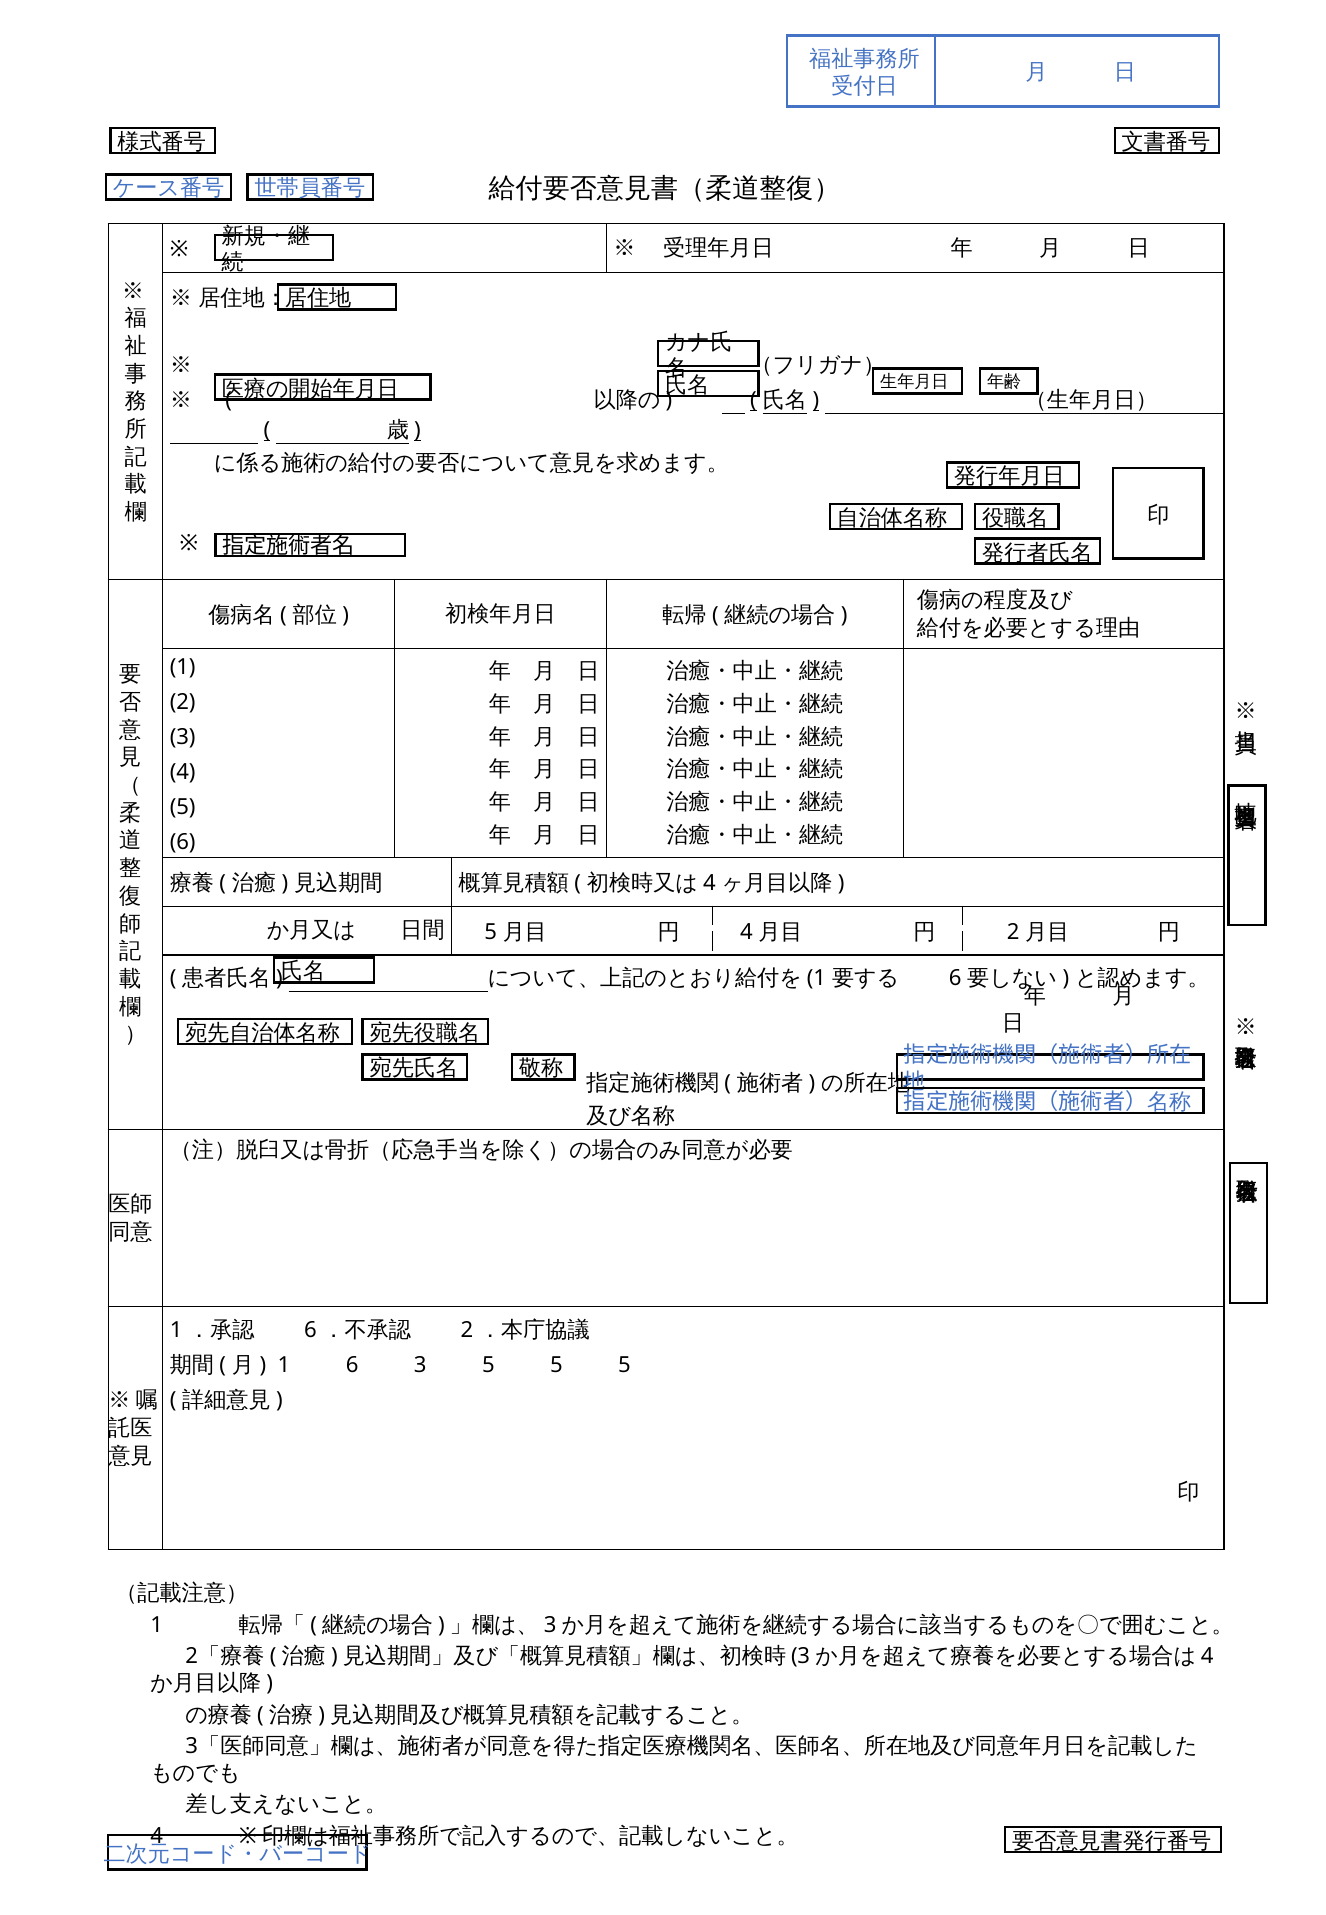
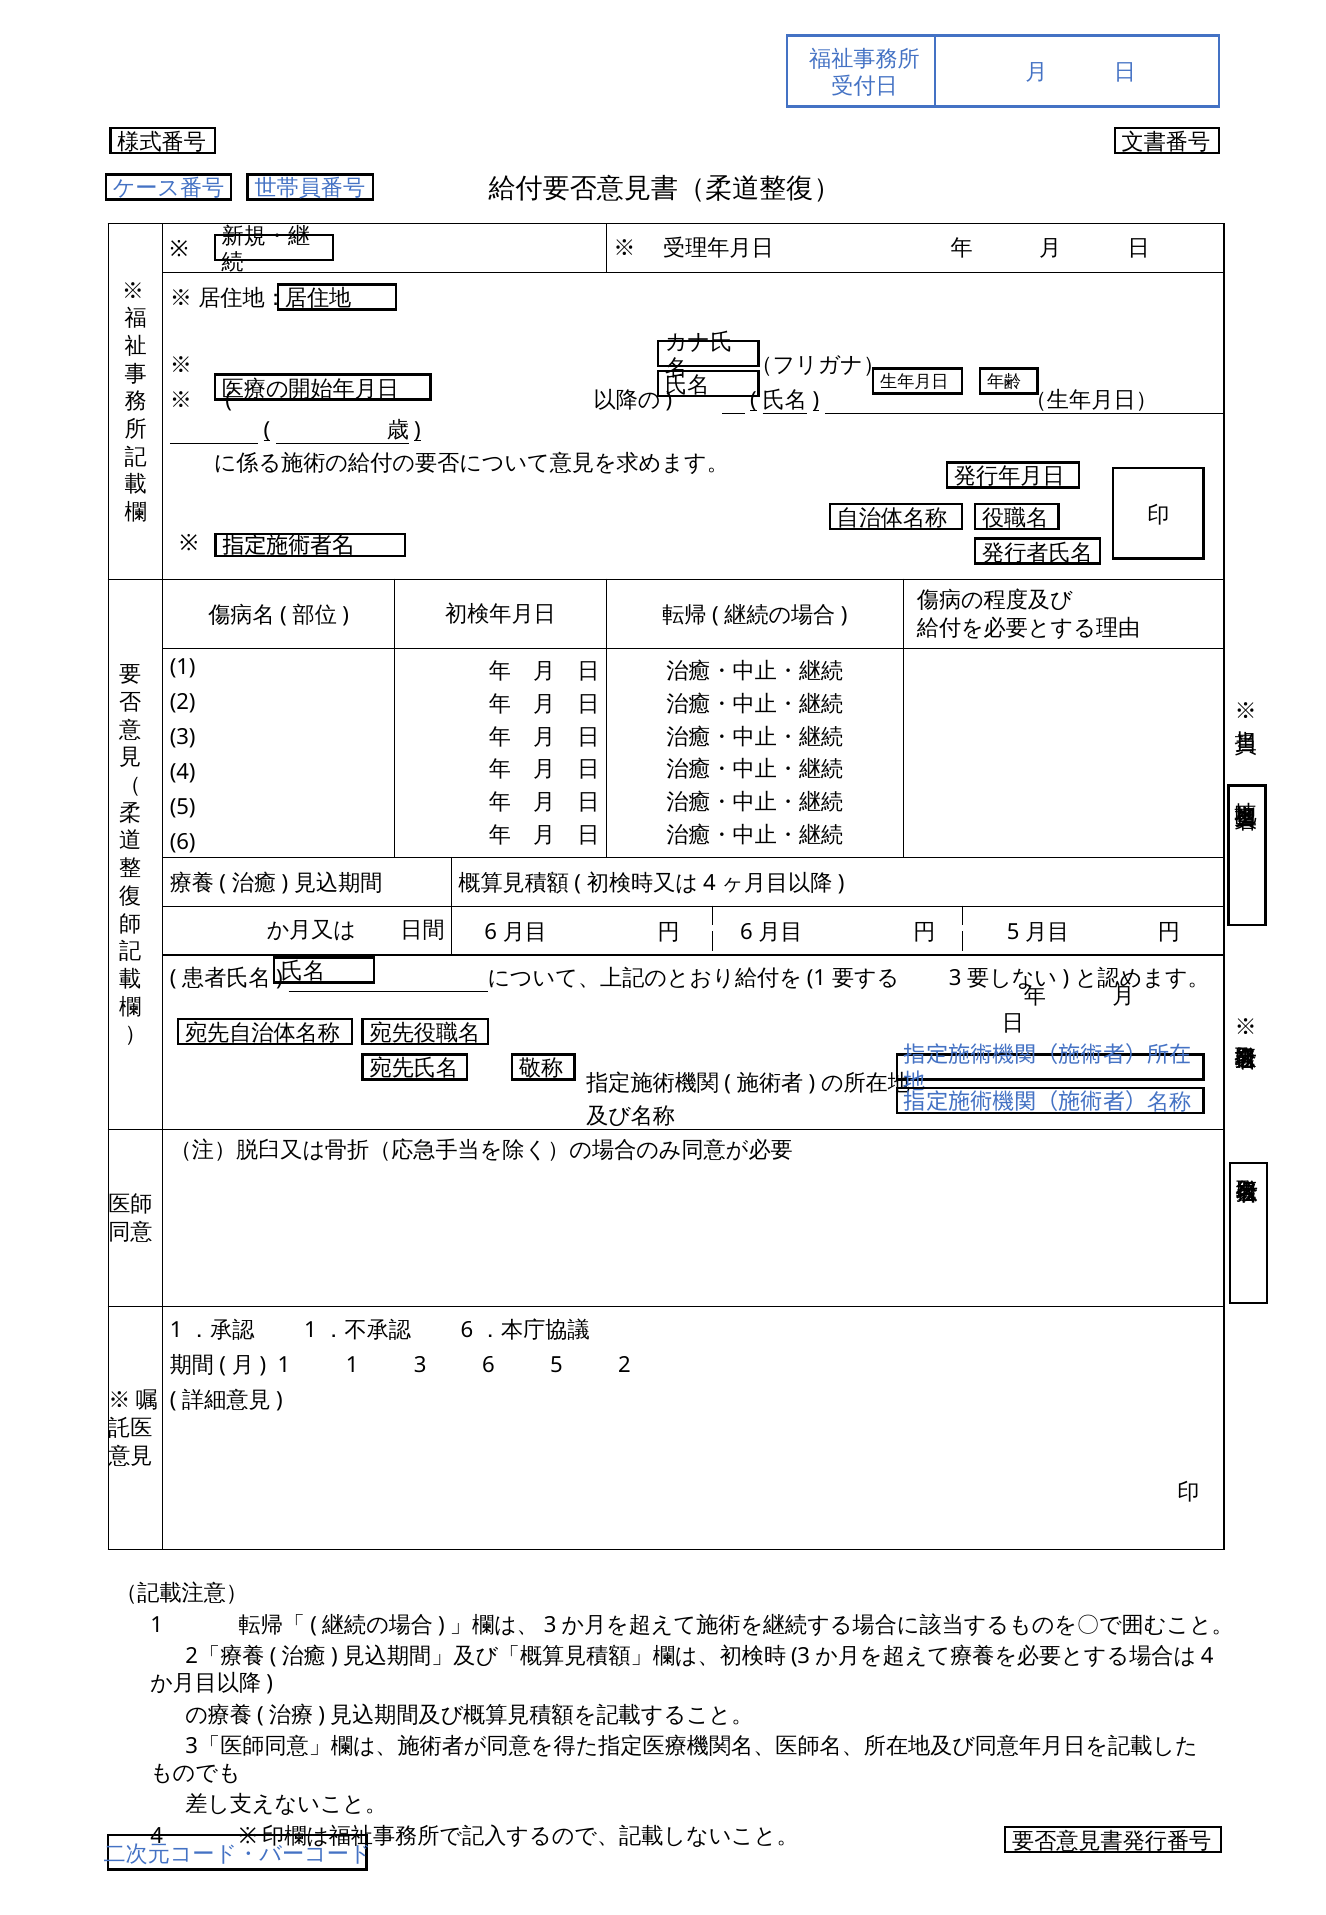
5 at (491, 932): 5 -> 6
4 at (746, 932): 4 -> 6
2 at (1013, 932): 2 -> 5
6 at (955, 978): 6 -> 3
6 at (311, 1330): 6 -> 1
2 at (467, 1330): 2 -> 6
1 6: 6 -> 1
3 5: 5 -> 6
5 at (625, 1365): 5 -> 2
